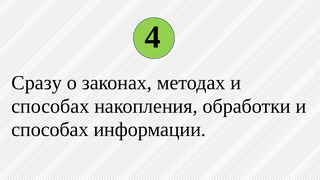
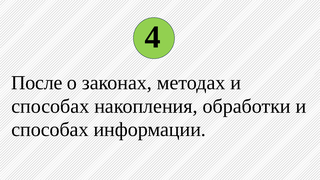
Сразу: Сразу -> После
